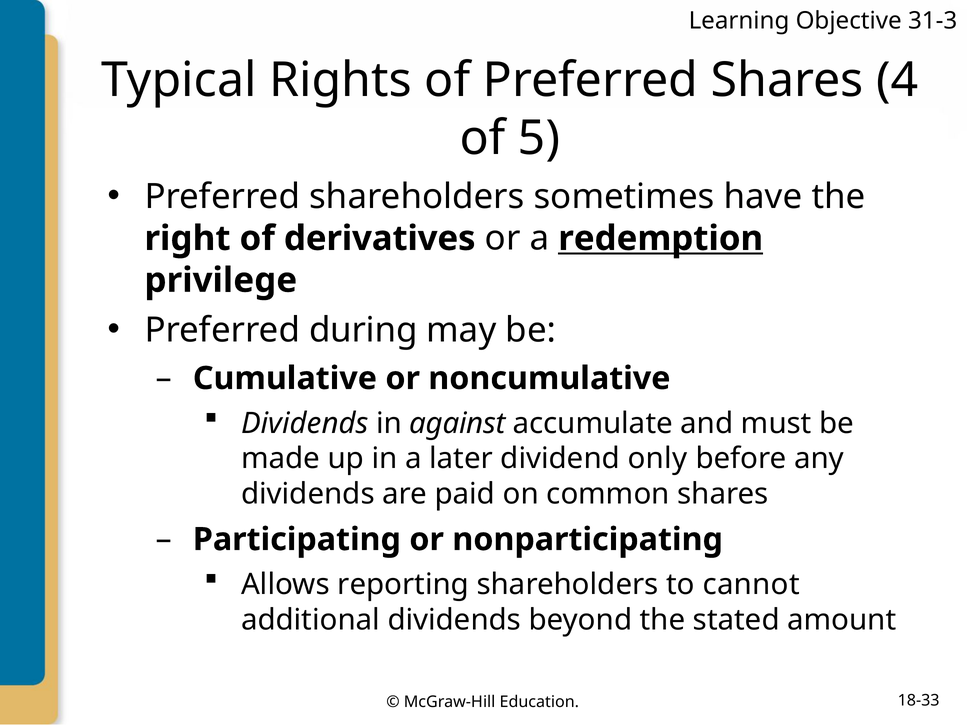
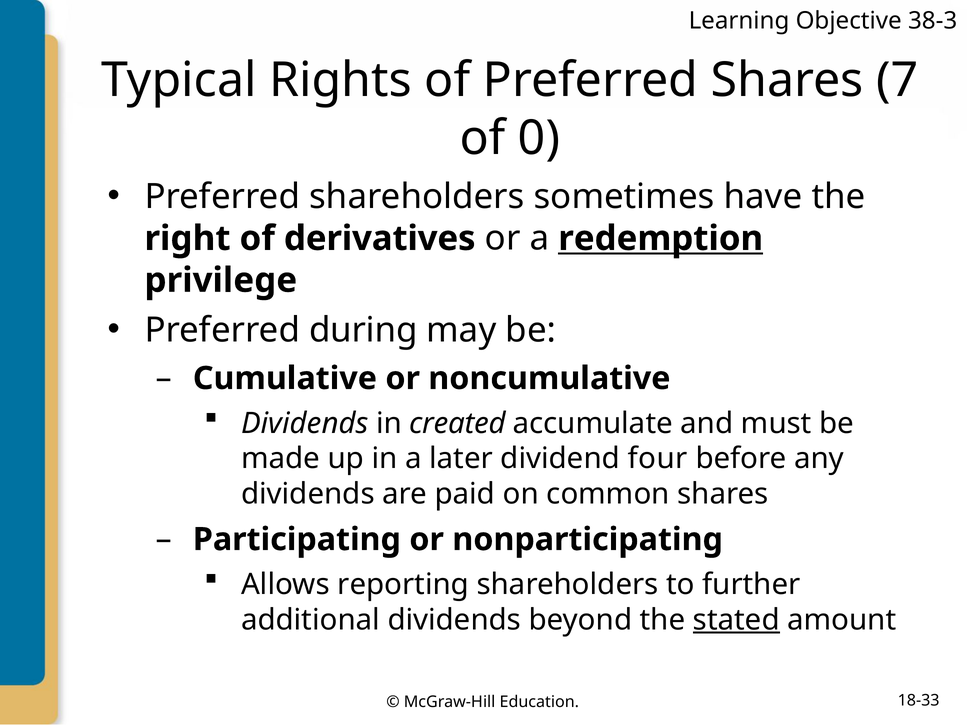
31-3: 31-3 -> 38-3
4: 4 -> 7
5: 5 -> 0
against: against -> created
only: only -> four
cannot: cannot -> further
stated underline: none -> present
